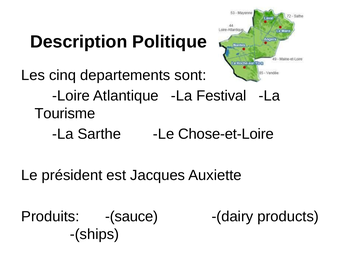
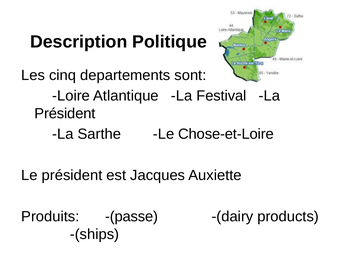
Tourisme at (65, 114): Tourisme -> Président
-(sauce: -(sauce -> -(passe
